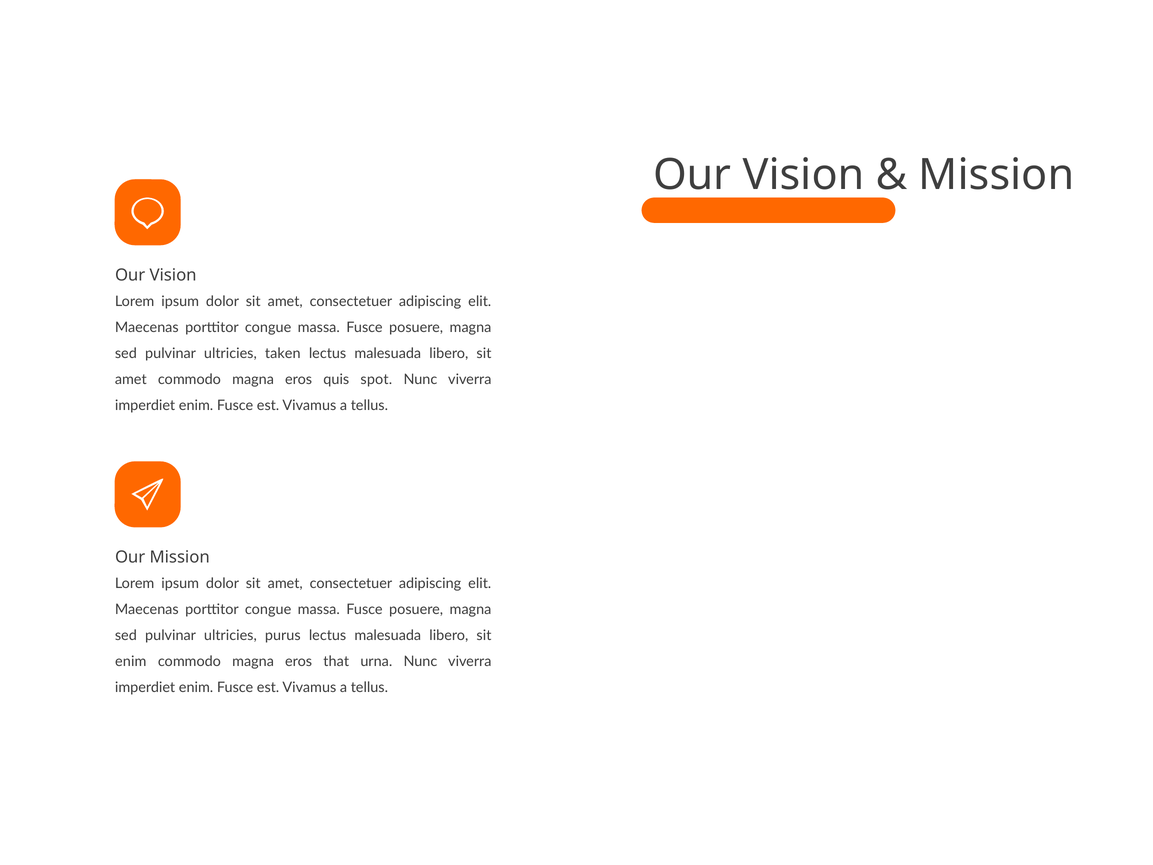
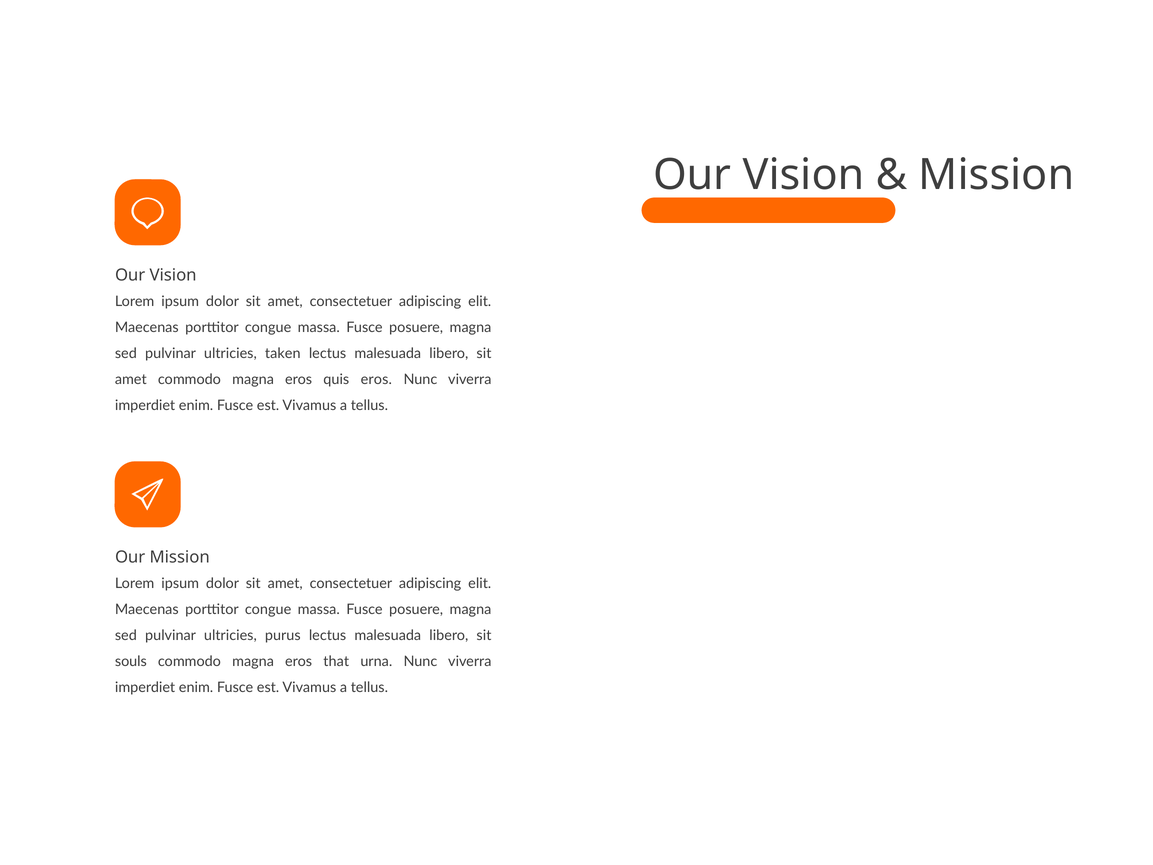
quis spot: spot -> eros
enim at (131, 661): enim -> souls
